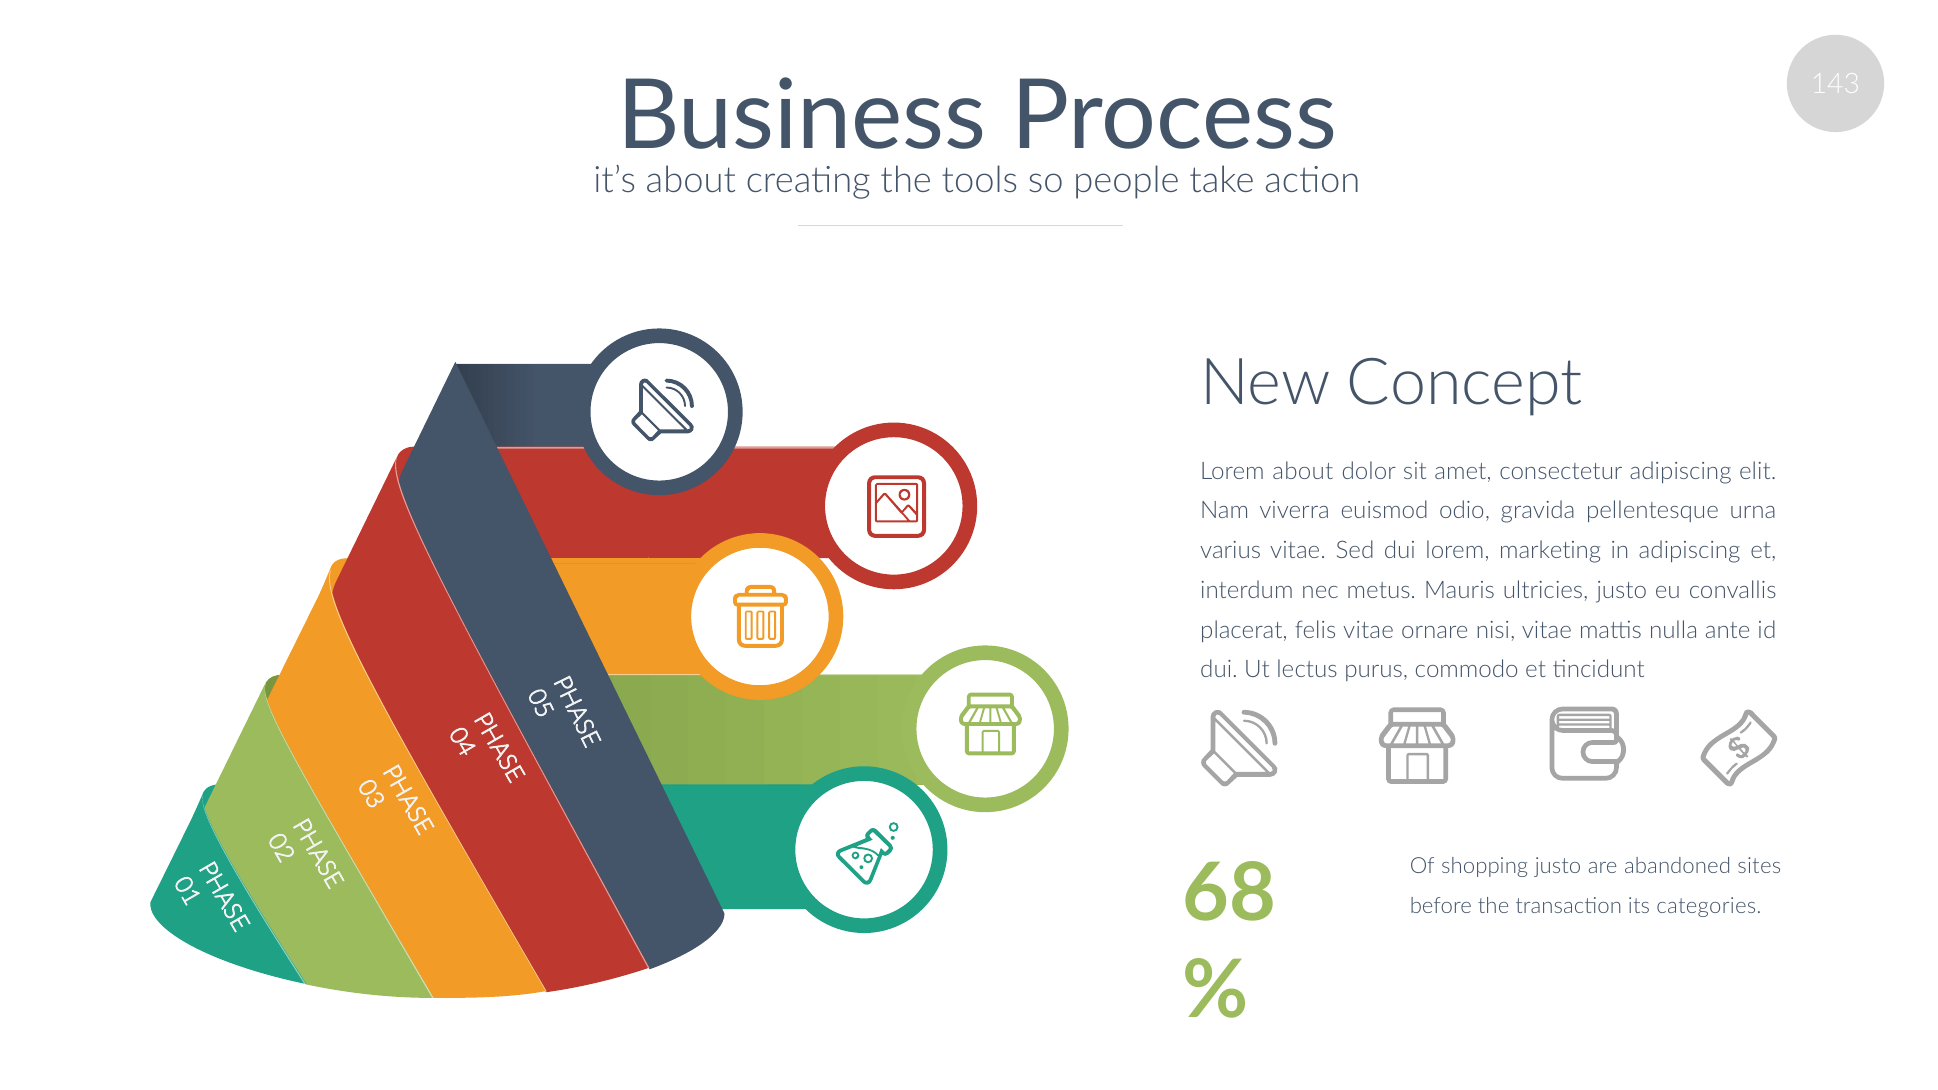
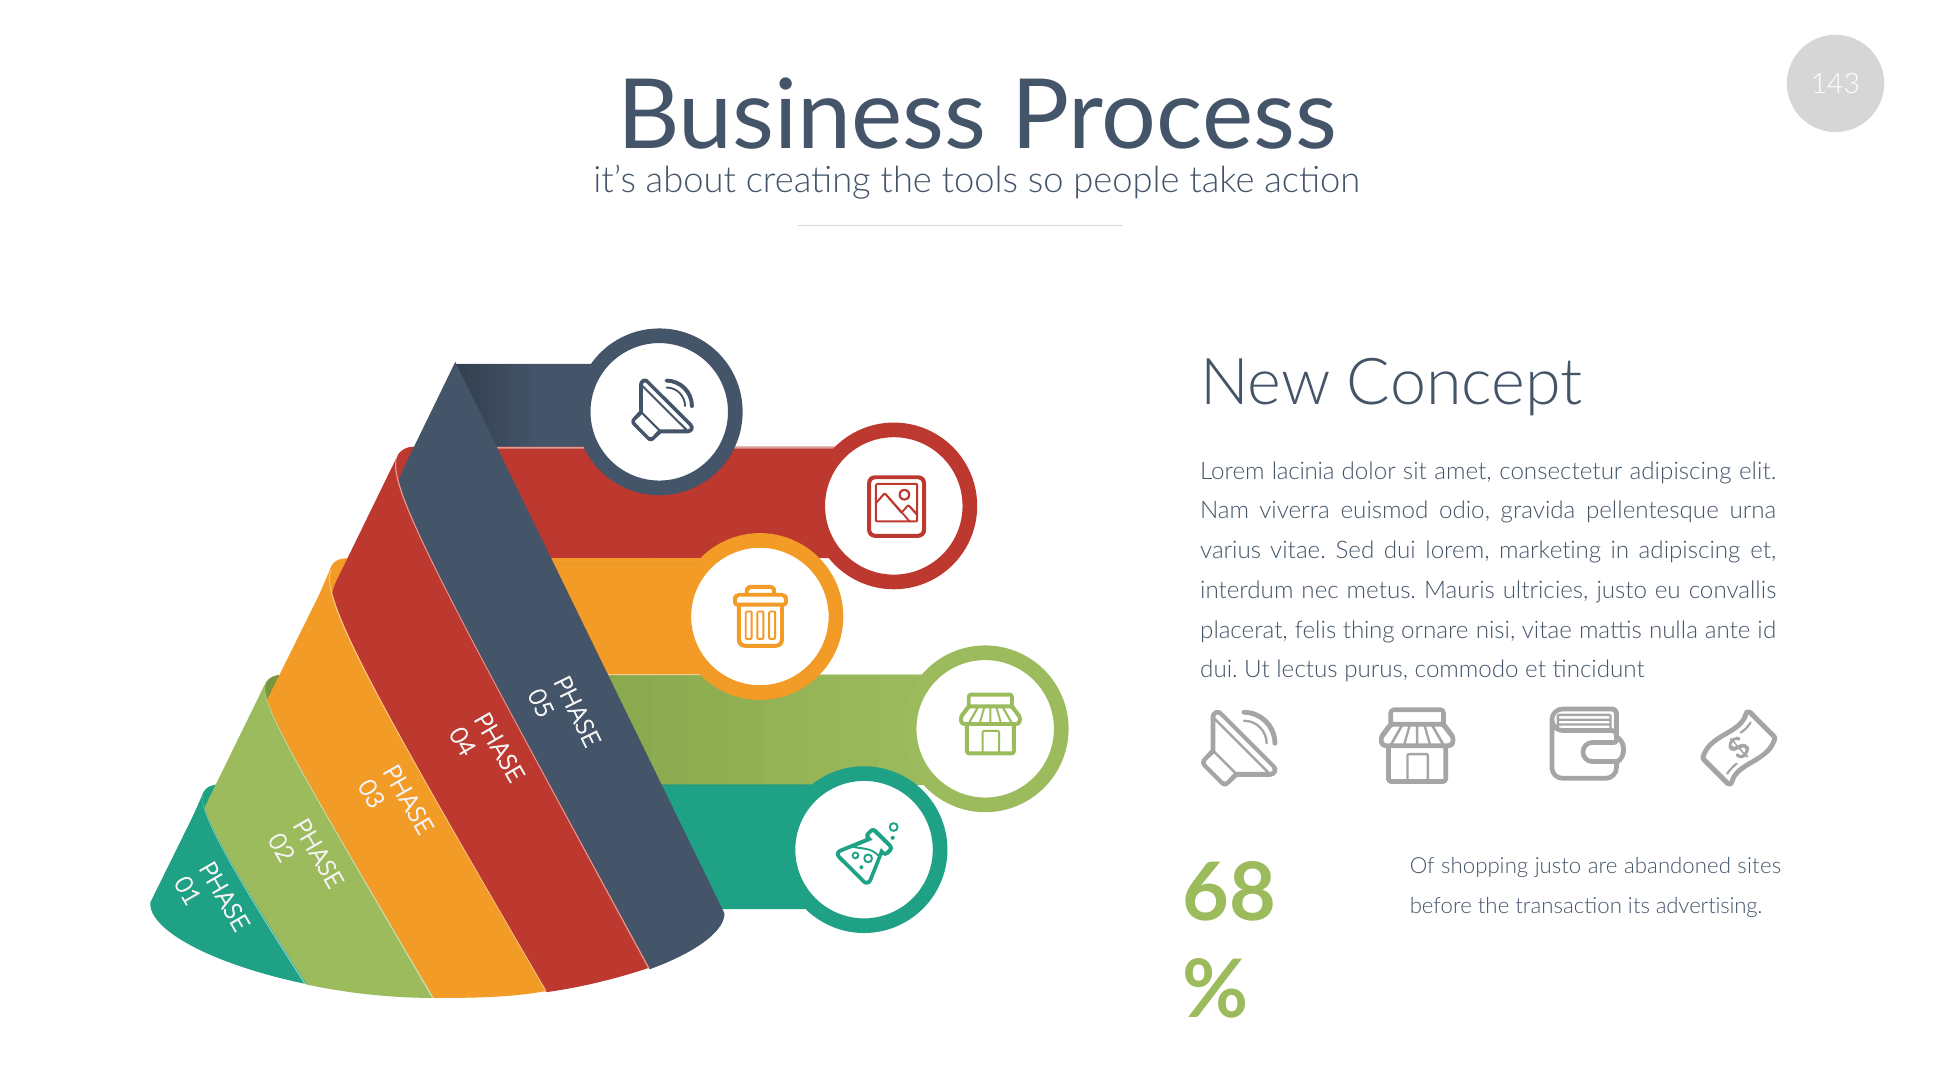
Lorem about: about -> lacinia
felis vitae: vitae -> thing
categories: categories -> advertising
